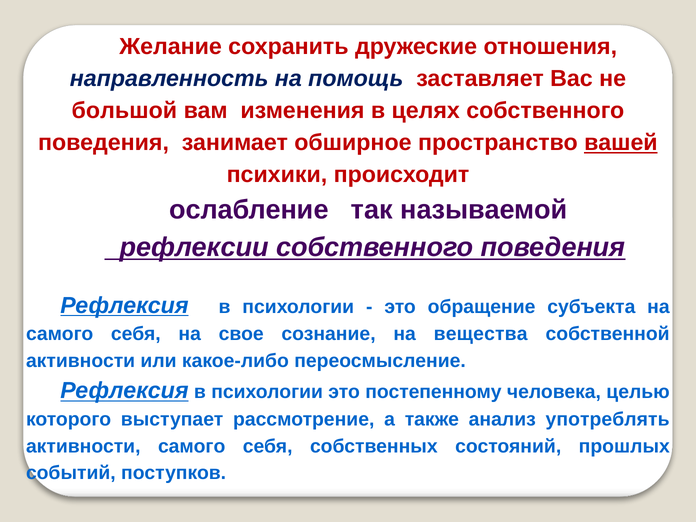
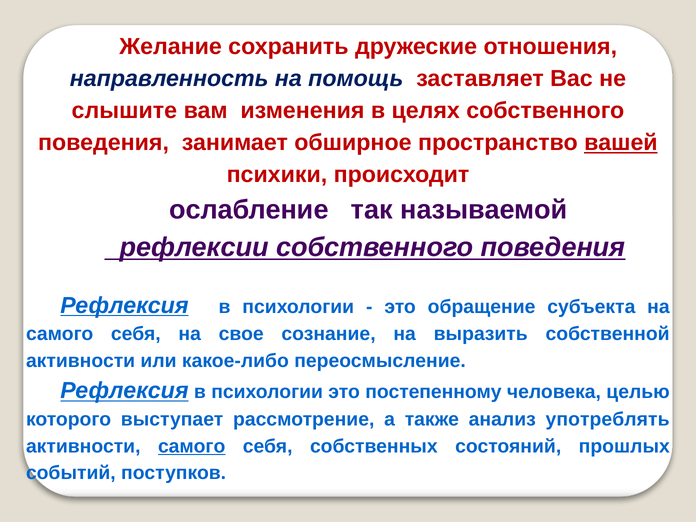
большой: большой -> слышите
вещества: вещества -> выразить
самого at (192, 446) underline: none -> present
